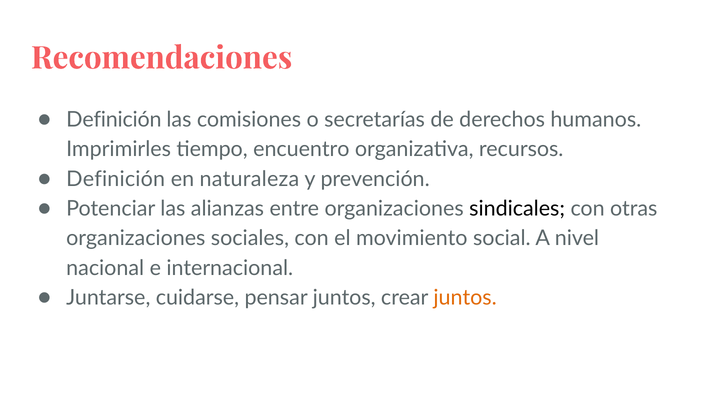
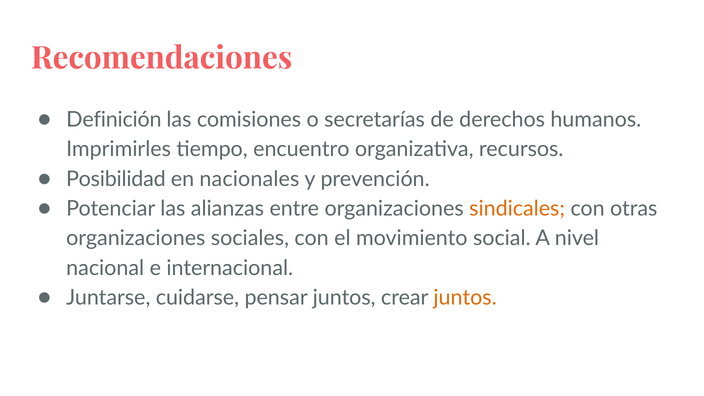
Definición at (116, 179): Definición -> Posibilidad
naturaleza: naturaleza -> nacionales
sindicales colour: black -> orange
